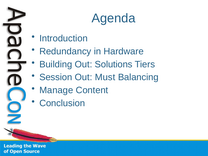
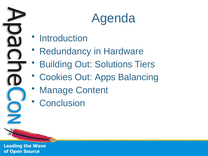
Session: Session -> Cookies
Must: Must -> Apps
